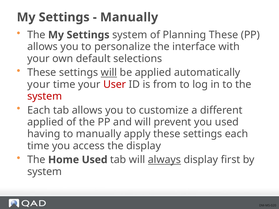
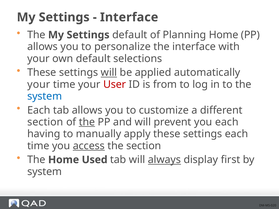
Manually at (129, 17): Manually -> Interface
Settings system: system -> default
Planning These: These -> Home
system at (45, 96) colour: red -> blue
applied at (45, 122): applied -> section
the at (87, 122) underline: none -> present
you used: used -> each
access underline: none -> present
the display: display -> section
